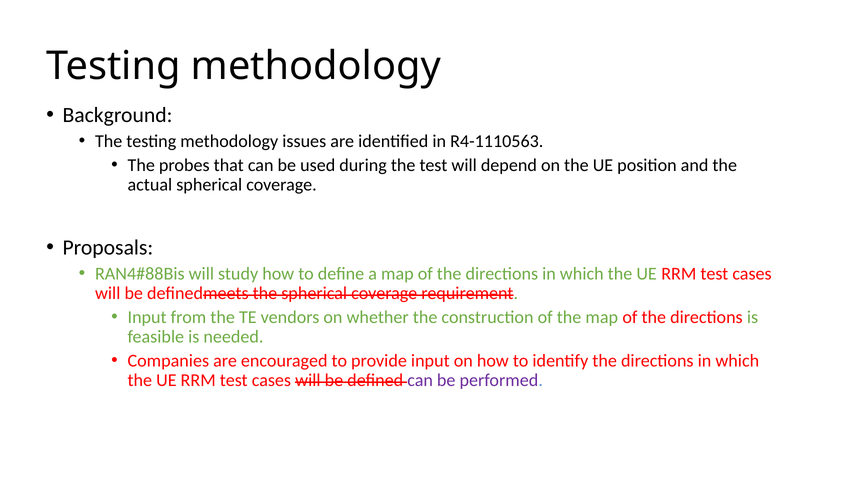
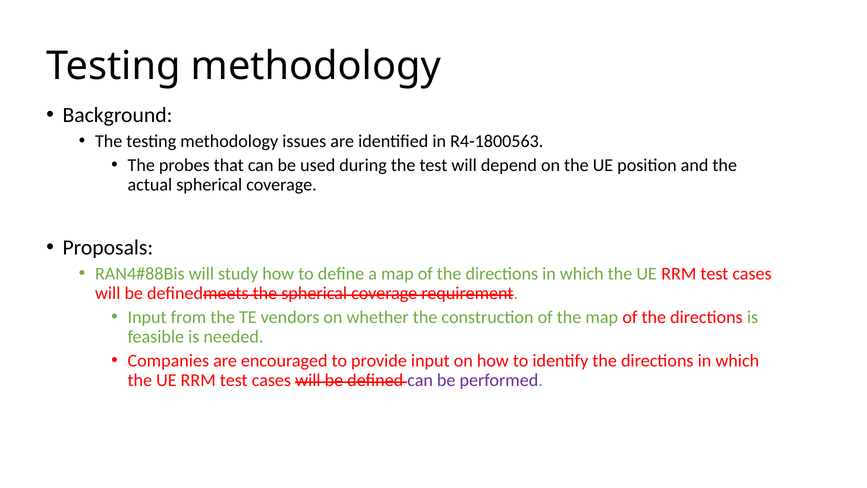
R4-1110563: R4-1110563 -> R4-1800563
